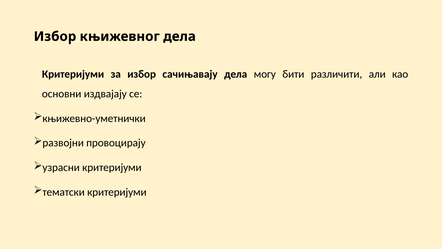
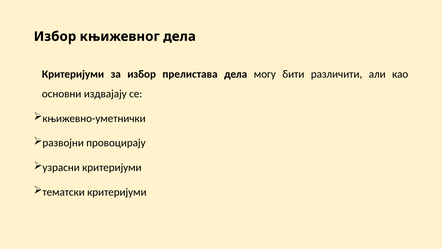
сачињавају: сачињавају -> прелистава
